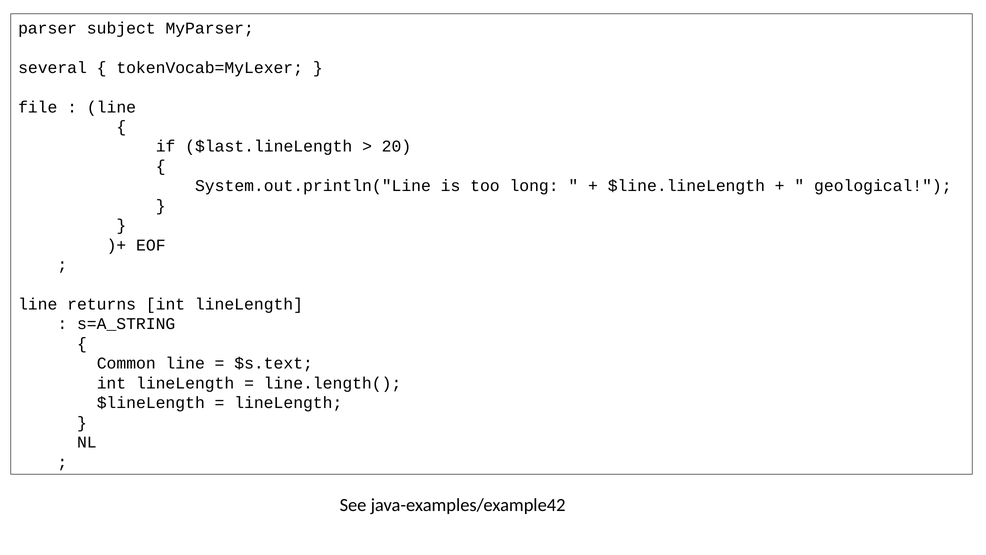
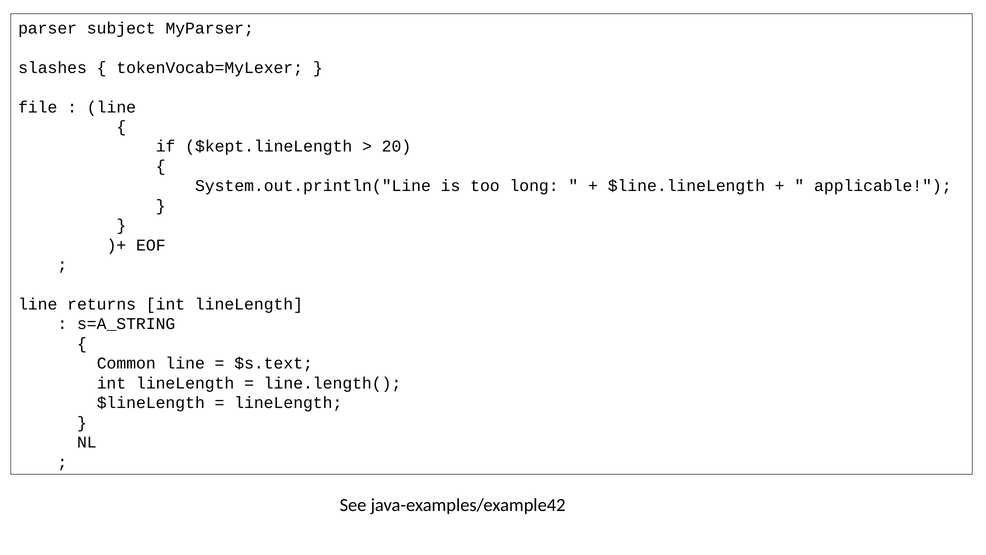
several: several -> slashes
$last.lineLength: $last.lineLength -> $kept.lineLength
geological: geological -> applicable
